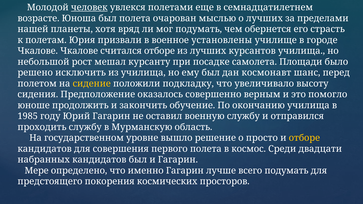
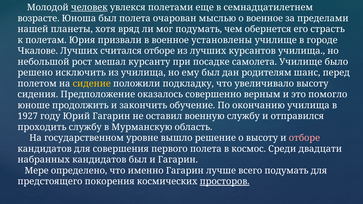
о лучших: лучших -> военное
Чкалове Чкалове: Чкалове -> Лучших
самолета Площади: Площади -> Училище
космонавт: космонавт -> родителям
1985: 1985 -> 1927
о просто: просто -> высоту
отборе at (304, 138) colour: yellow -> pink
просторов underline: none -> present
